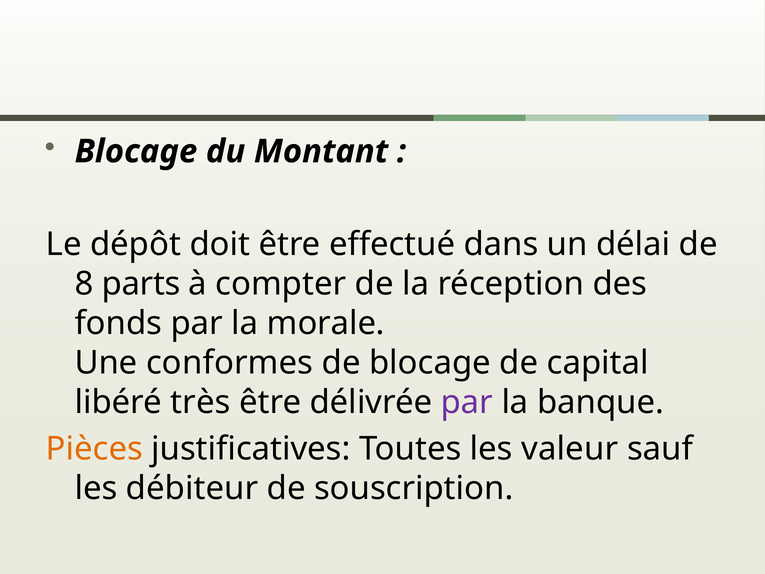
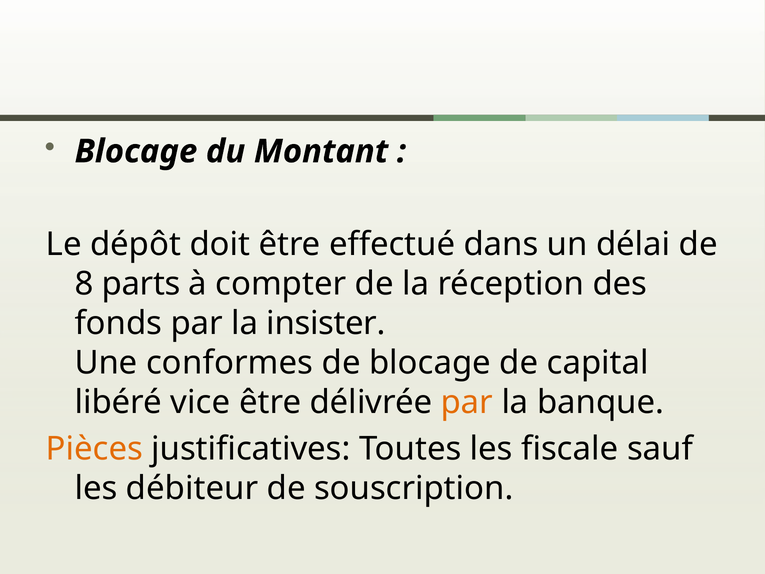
morale: morale -> insister
très: très -> vice
par at (467, 402) colour: purple -> orange
valeur: valeur -> fiscale
